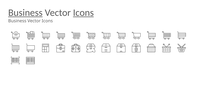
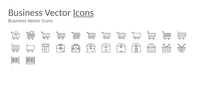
Business at (25, 13) underline: present -> none
